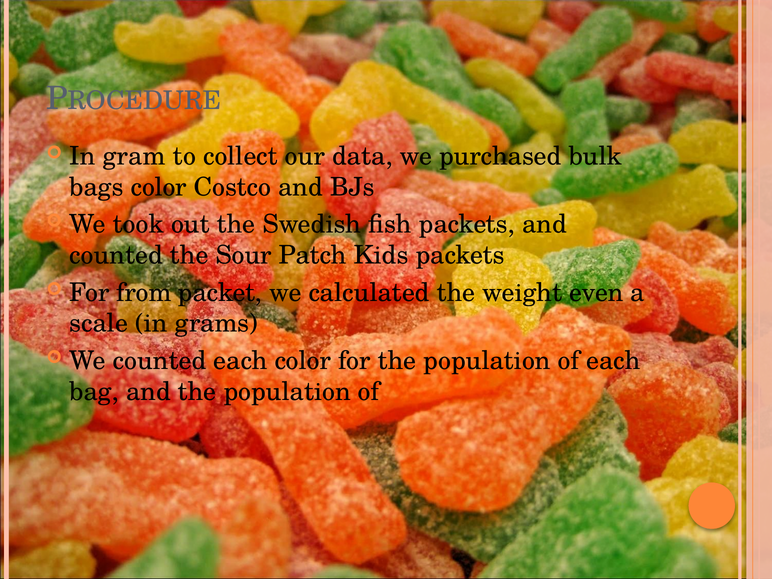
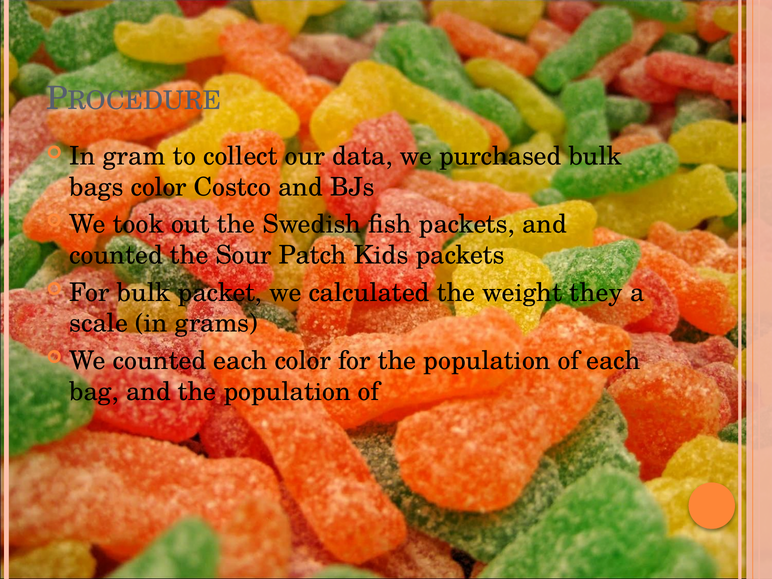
For from: from -> bulk
even: even -> they
